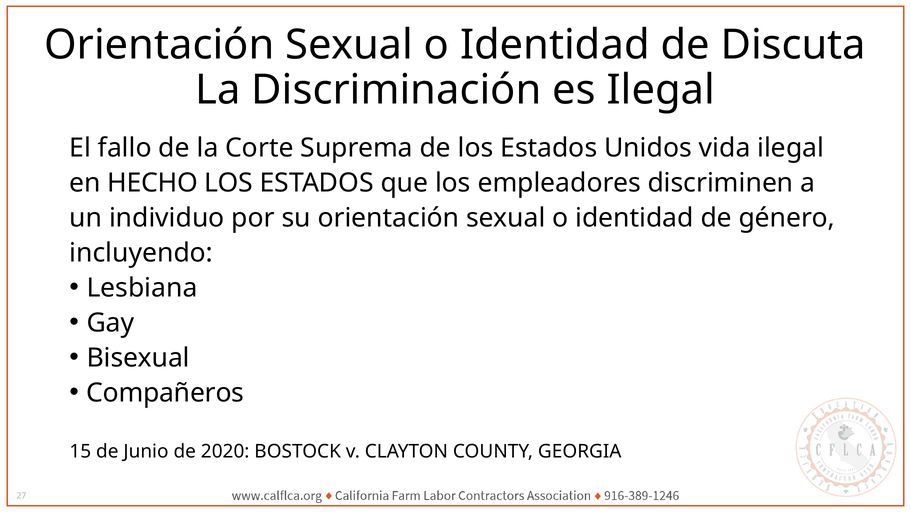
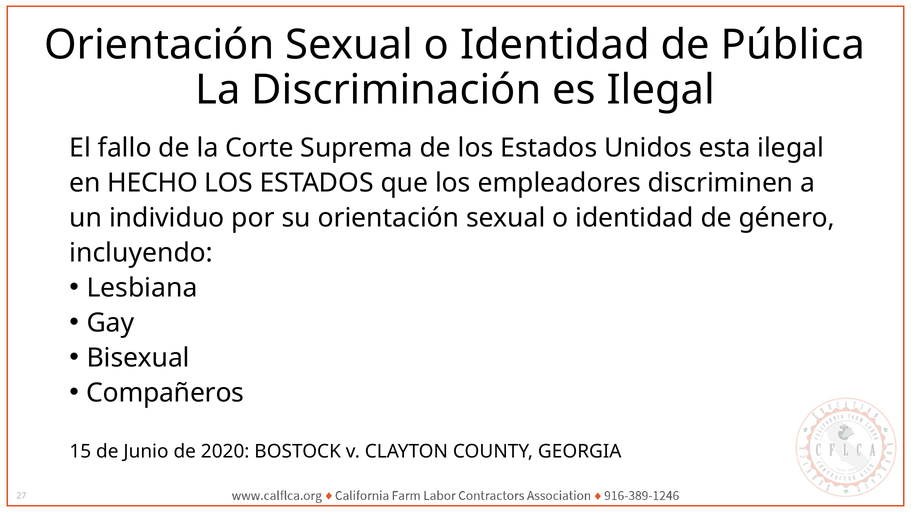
Discuta: Discuta -> Pública
vida: vida -> esta
